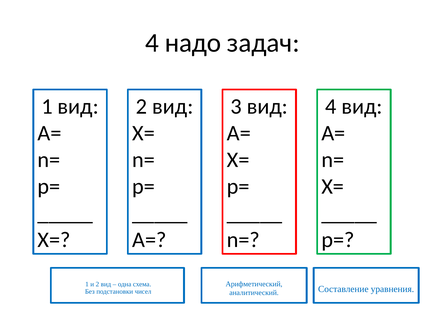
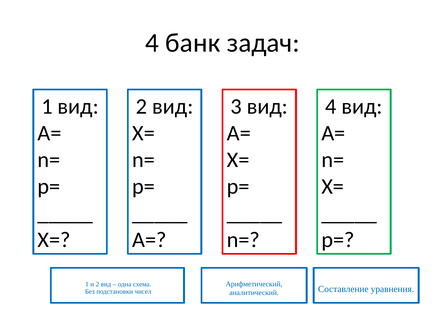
надо: надо -> банк
